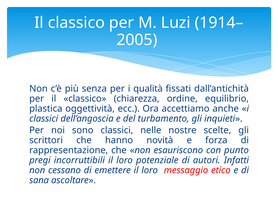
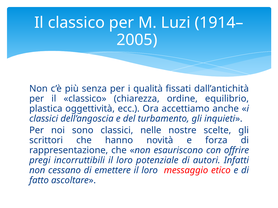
punto: punto -> offrire
sana: sana -> fatto
